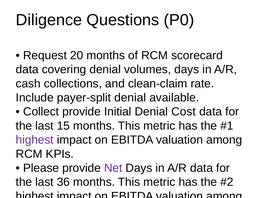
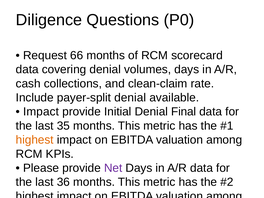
20: 20 -> 66
Collect at (41, 112): Collect -> Impact
Denial Cost: Cost -> Final
15: 15 -> 35
highest at (35, 140) colour: purple -> orange
